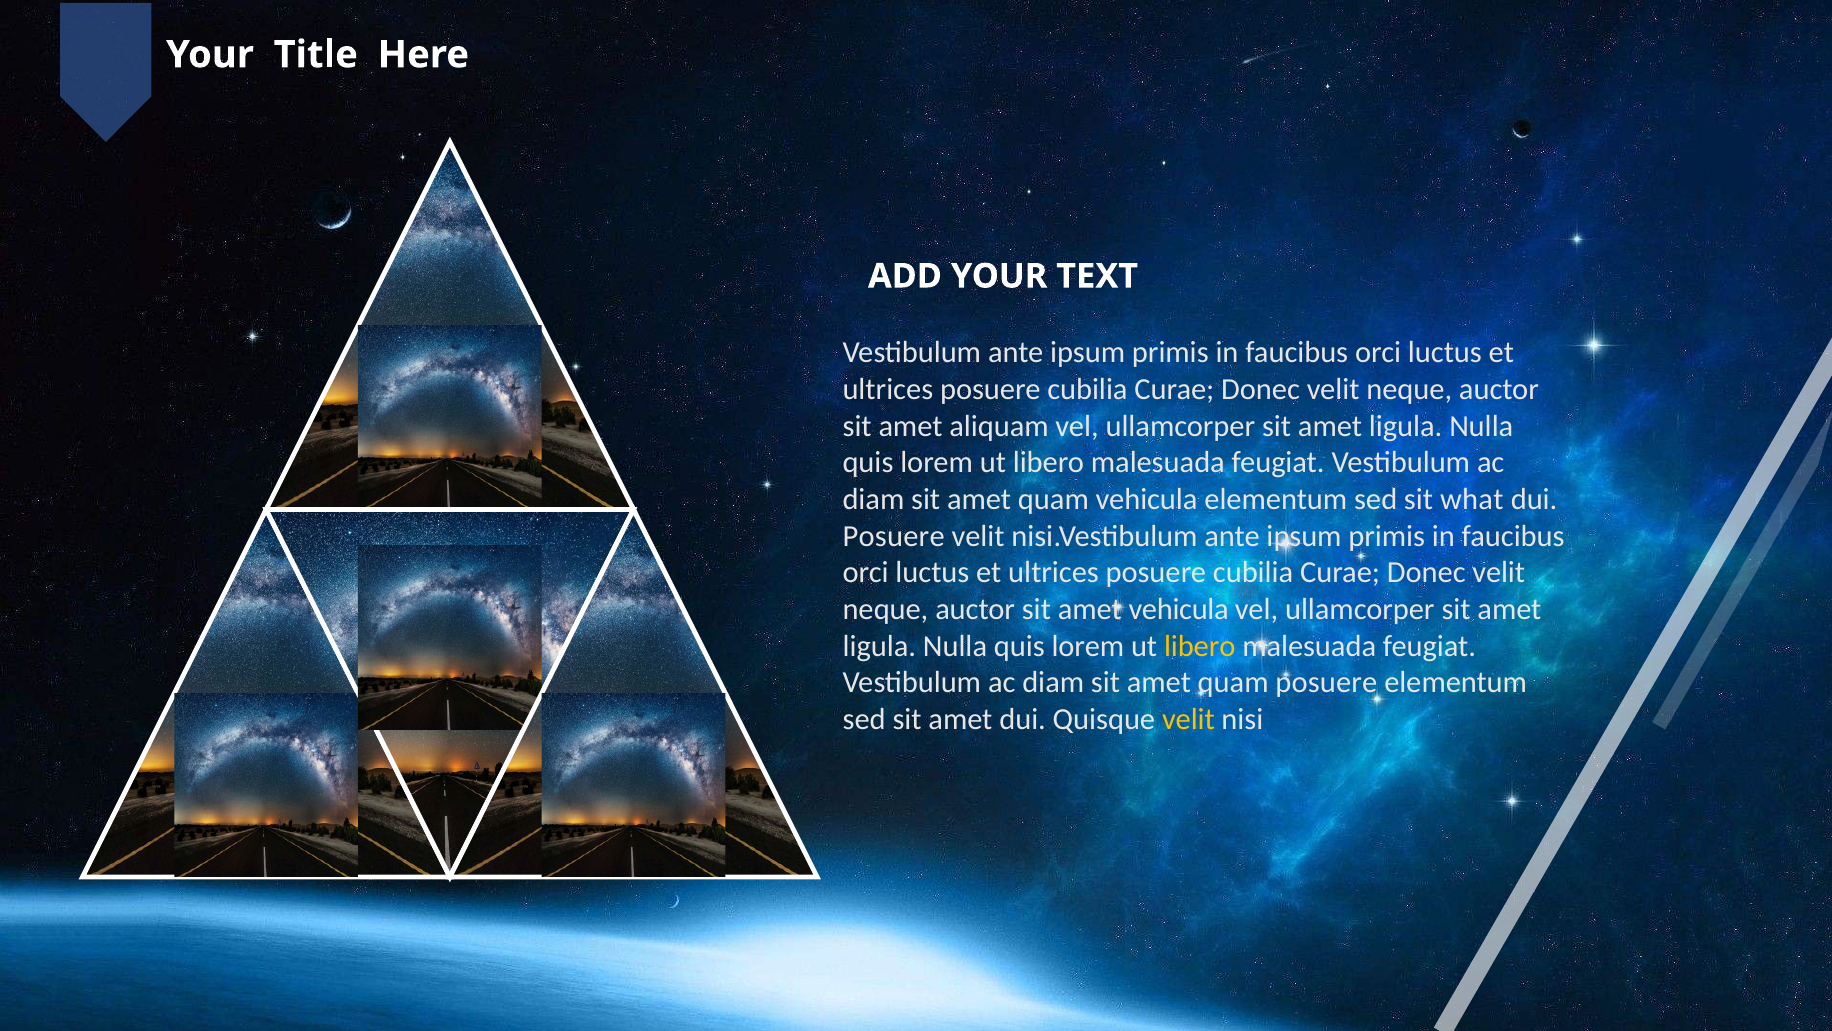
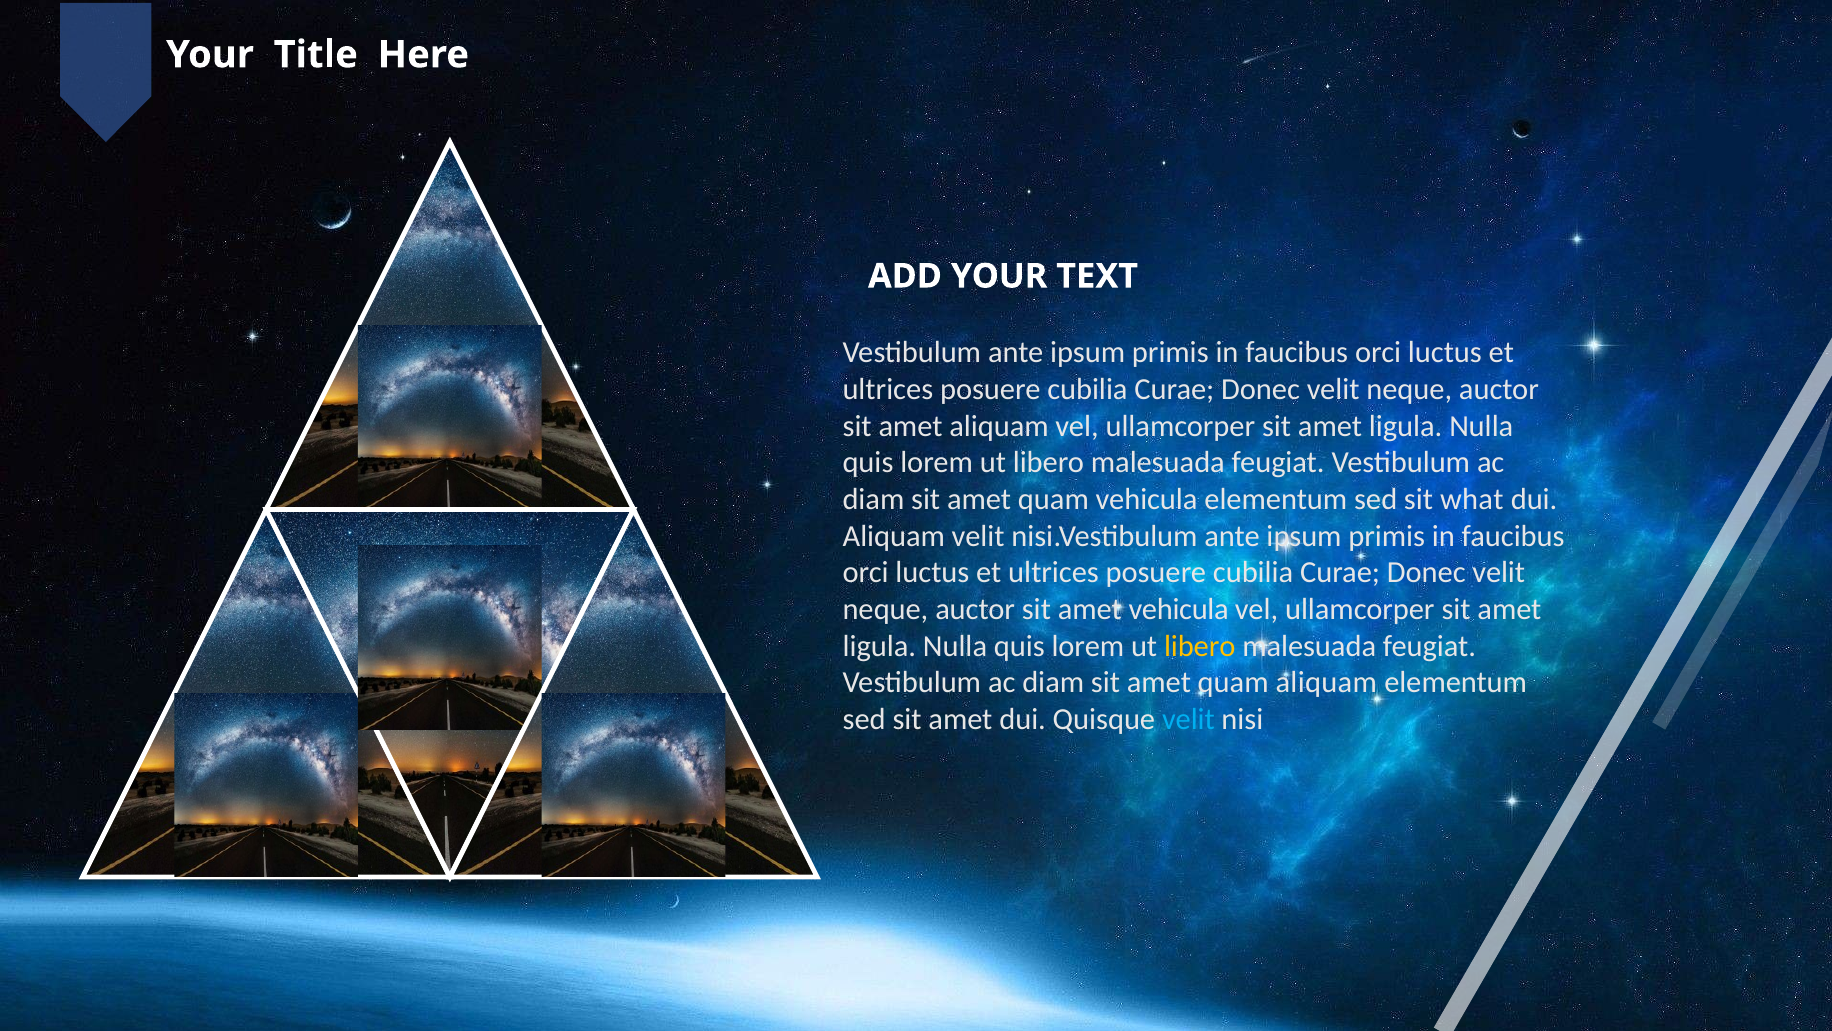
Posuere at (894, 536): Posuere -> Aliquam
quam posuere: posuere -> aliquam
velit at (1188, 719) colour: yellow -> light blue
